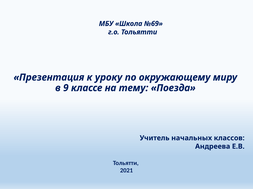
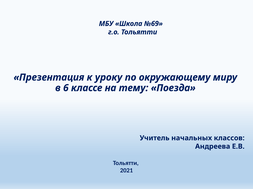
9: 9 -> 6
